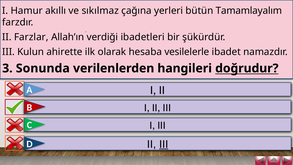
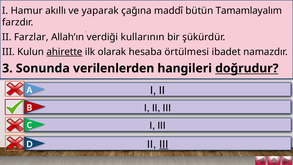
sıkılmaz: sıkılmaz -> yaparak
yerleri: yerleri -> maddî
ibadetleri: ibadetleri -> kullarının
ahirette underline: none -> present
vesilelerle: vesilelerle -> örtülmesi
